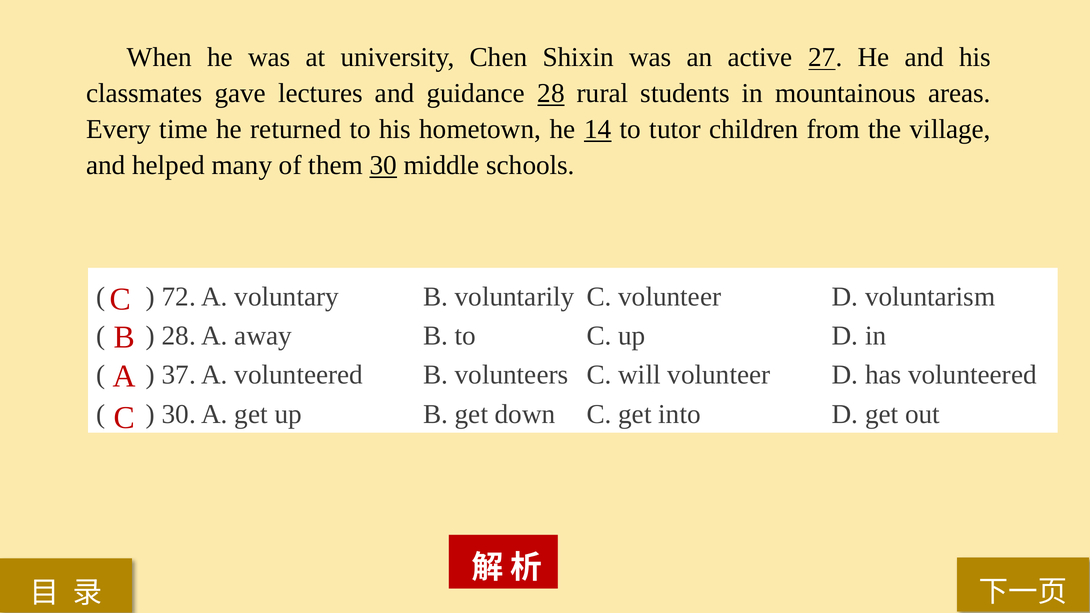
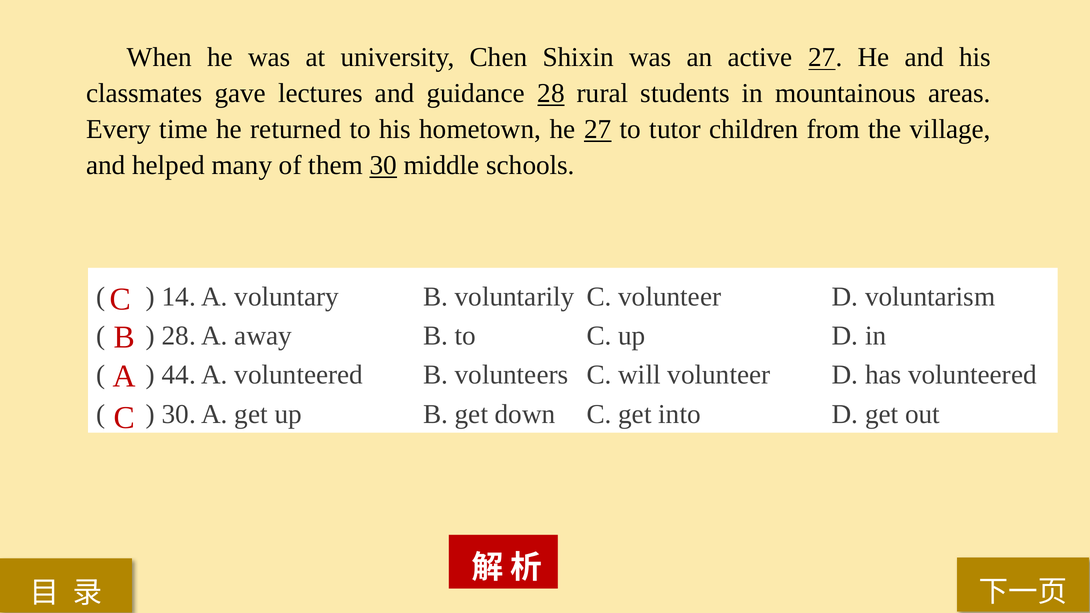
he 14: 14 -> 27
72: 72 -> 14
37: 37 -> 44
